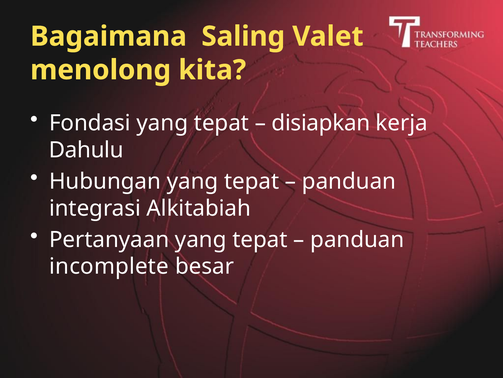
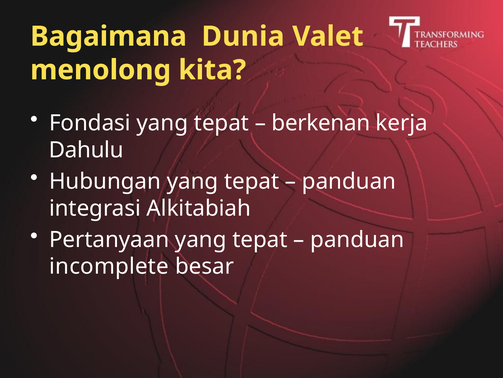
Saling: Saling -> Dunia
disiapkan: disiapkan -> berkenan
